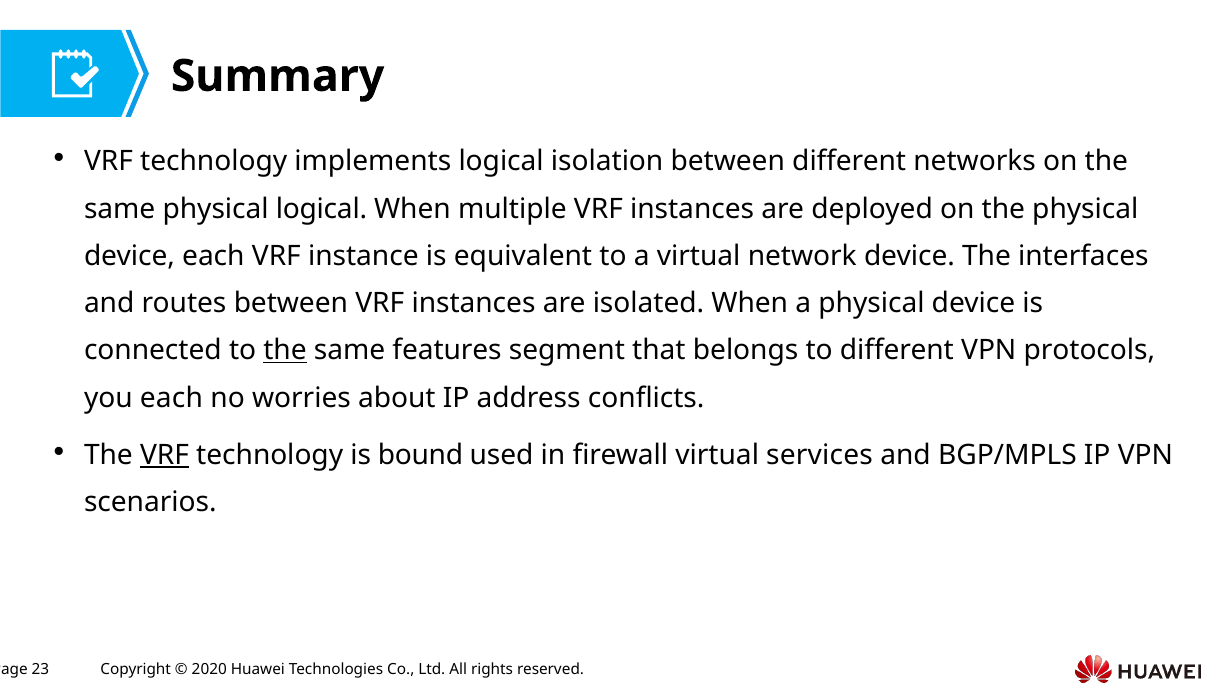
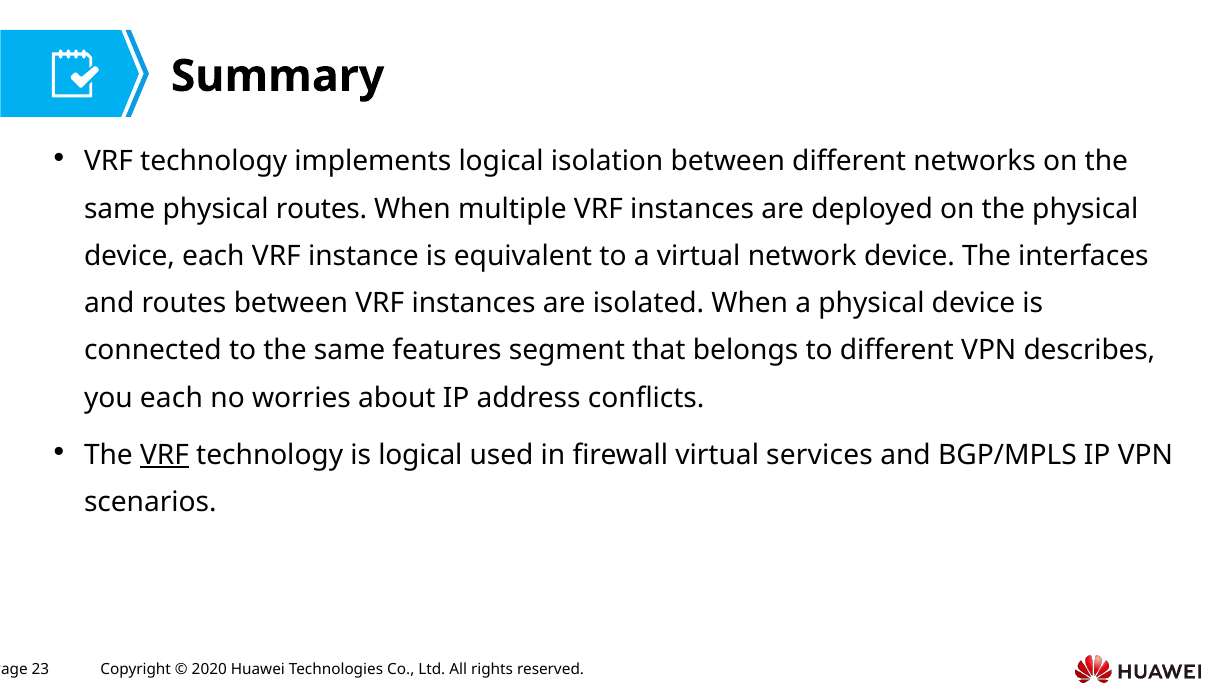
physical logical: logical -> routes
the at (285, 350) underline: present -> none
protocols: protocols -> describes
is bound: bound -> logical
